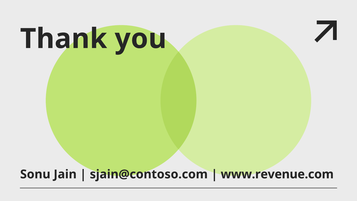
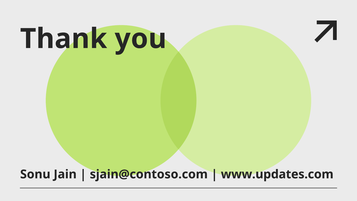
www.revenue.com: www.revenue.com -> www.updates.com
